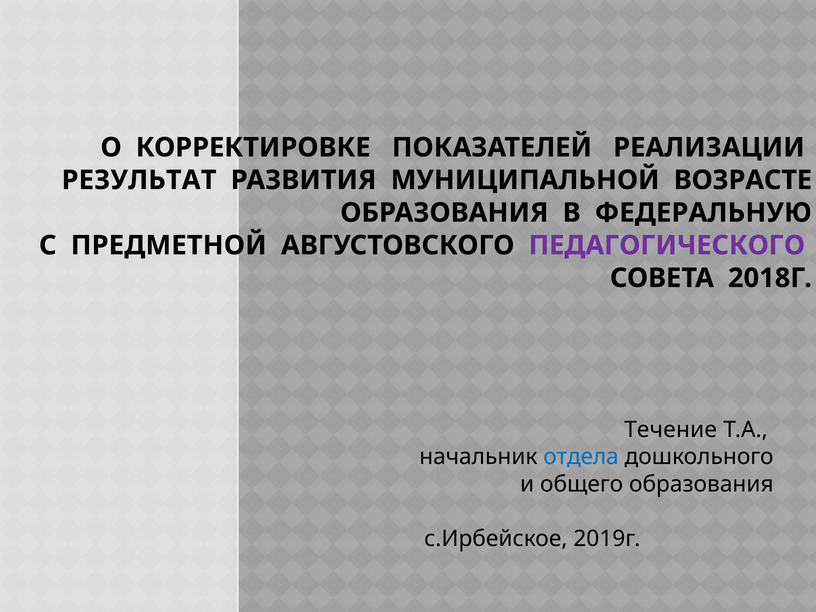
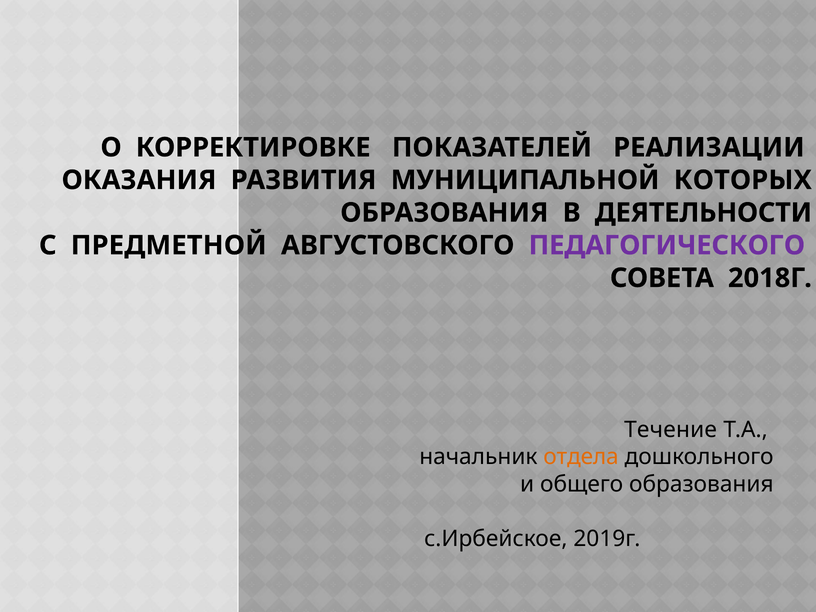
РЕЗУЛЬТАТ: РЕЗУЛЬТАТ -> ОКАЗАНИЯ
ВОЗРАСТЕ: ВОЗРАСТЕ -> КОТОРЫХ
ФЕДЕРАЛЬНУЮ: ФЕДЕРАЛЬНУЮ -> ДЕЯТЕЛЬНОСТИ
отдела colour: blue -> orange
